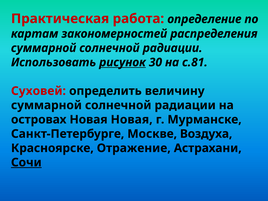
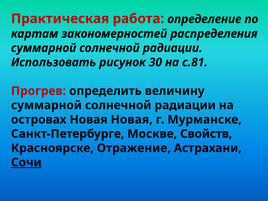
рисунок underline: present -> none
Суховей: Суховей -> Прогрев
Воздуха: Воздуха -> Свойств
